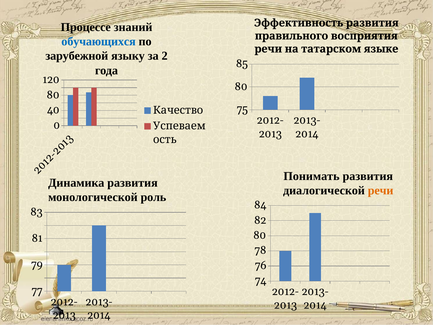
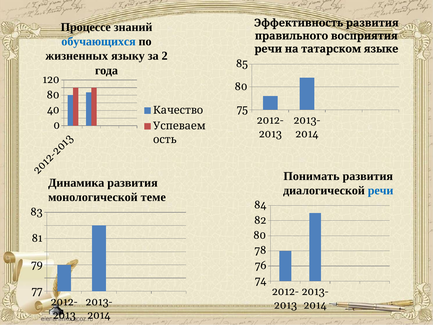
зарубежной: зарубежной -> жизненных
речи at (381, 190) colour: orange -> blue
роль: роль -> теме
